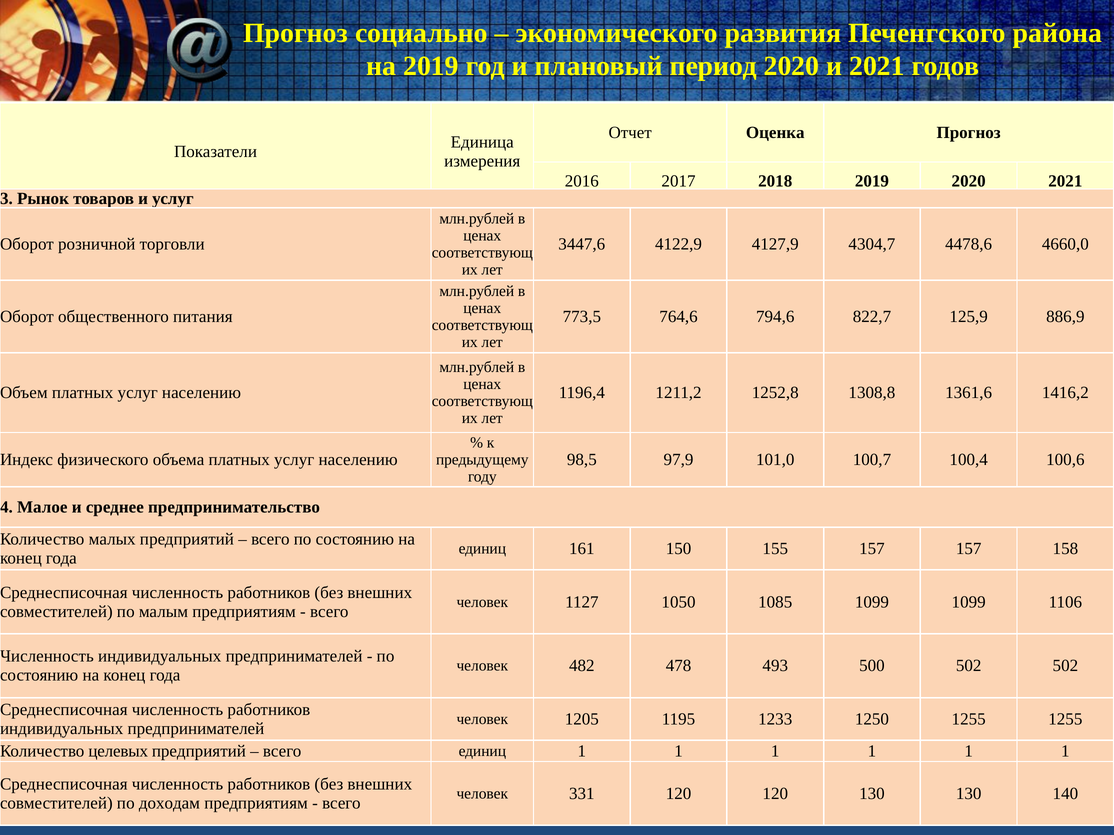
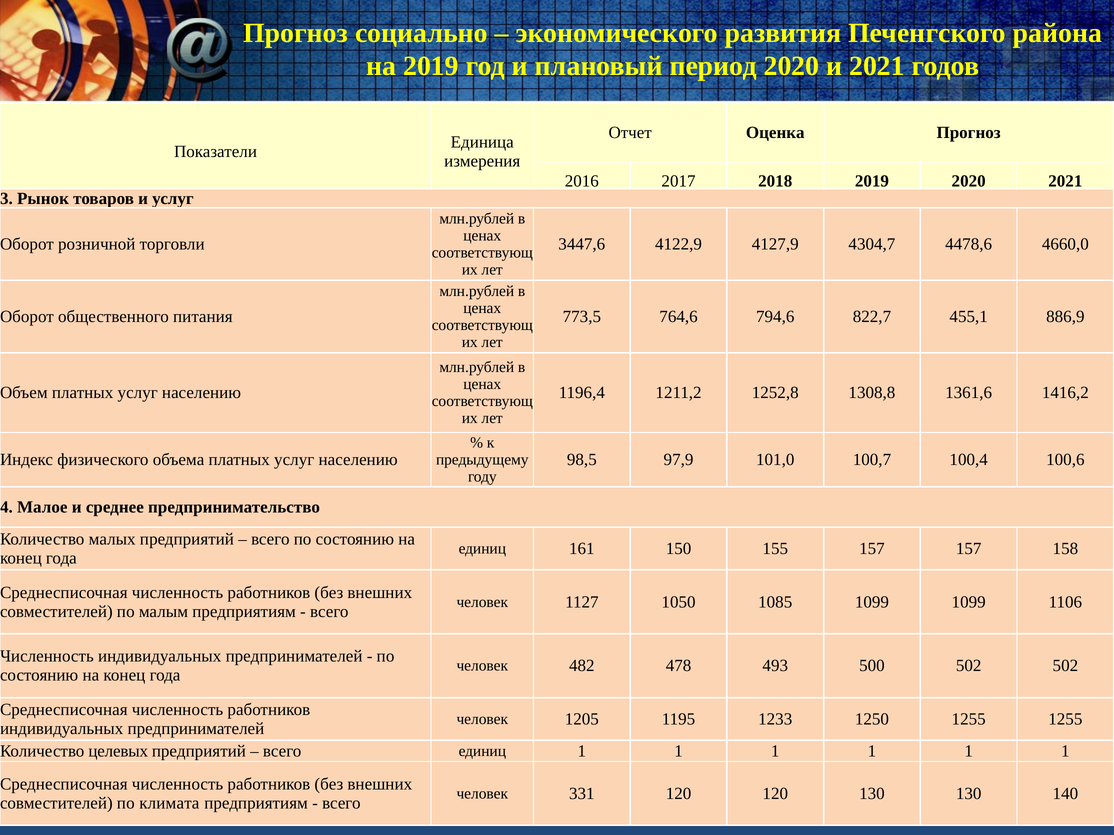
125,9: 125,9 -> 455,1
доходам: доходам -> климата
